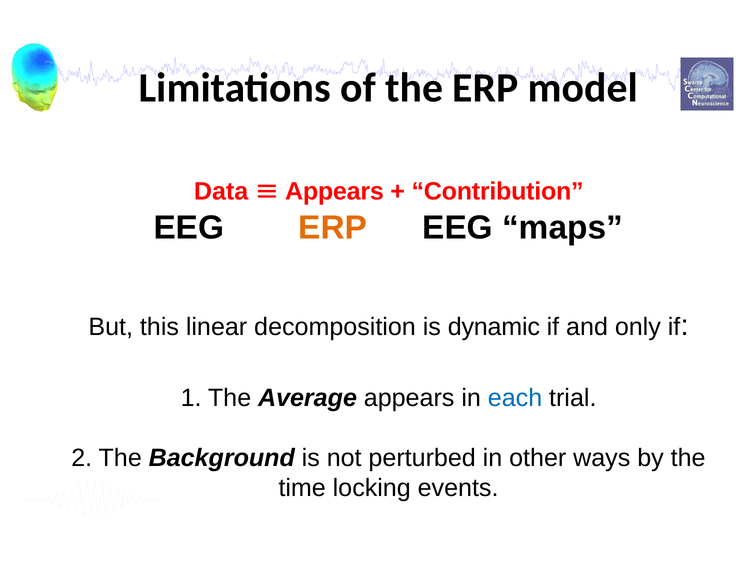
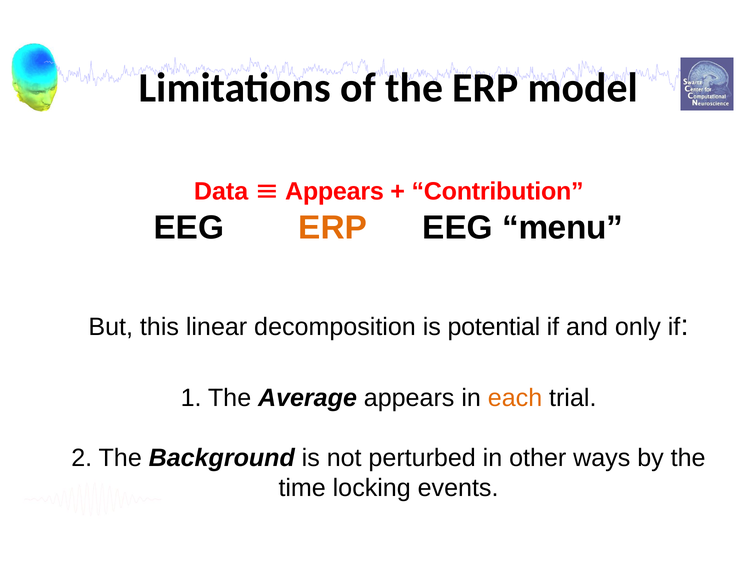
maps: maps -> menu
dynamic: dynamic -> potential
each colour: blue -> orange
